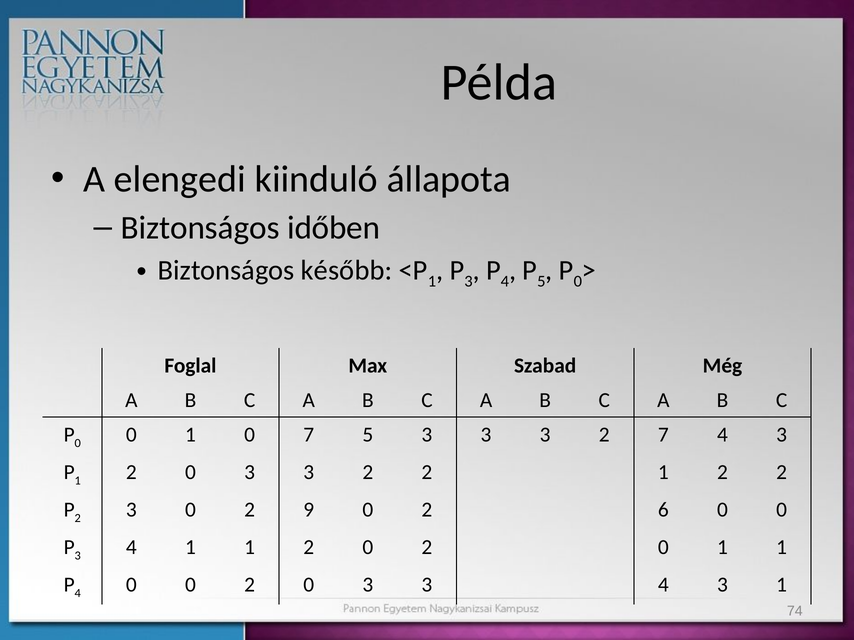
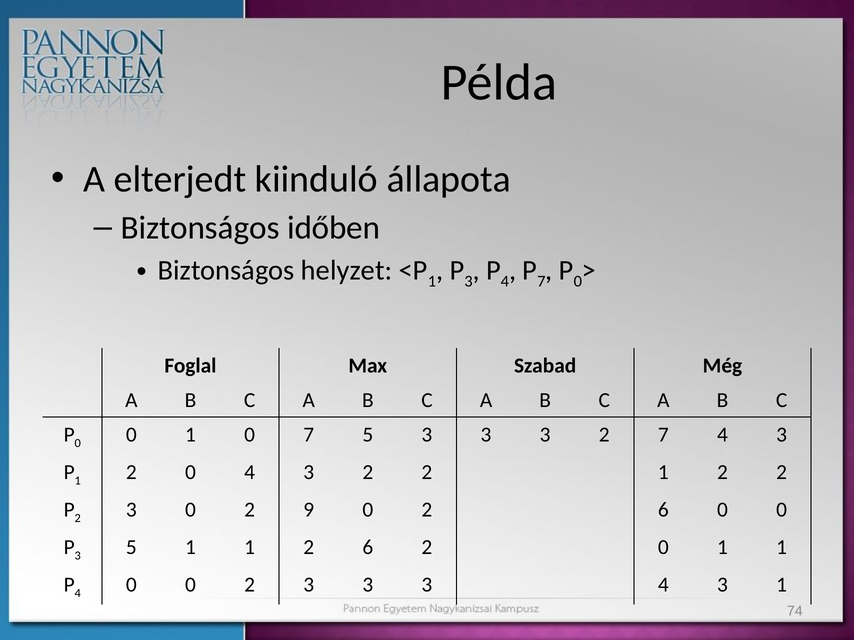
elengedi: elengedi -> elterjedt
később: később -> helyzet
5 at (541, 282): 5 -> 7
1 2 0 3: 3 -> 4
4 at (131, 548): 4 -> 5
1 1 2 0: 0 -> 6
0 0 2 0: 0 -> 3
